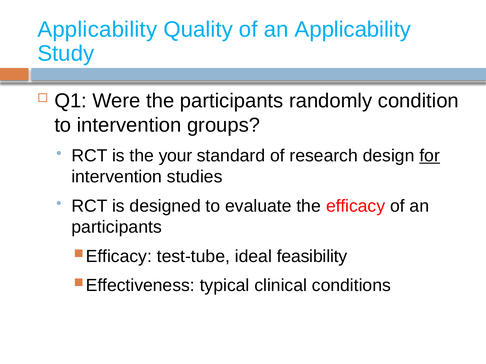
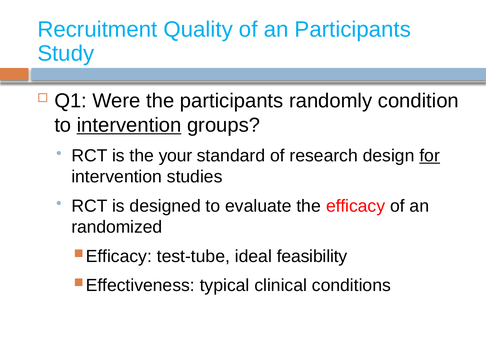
Applicability at (97, 29): Applicability -> Recruitment
an Applicability: Applicability -> Participants
intervention at (129, 125) underline: none -> present
participants at (117, 227): participants -> randomized
